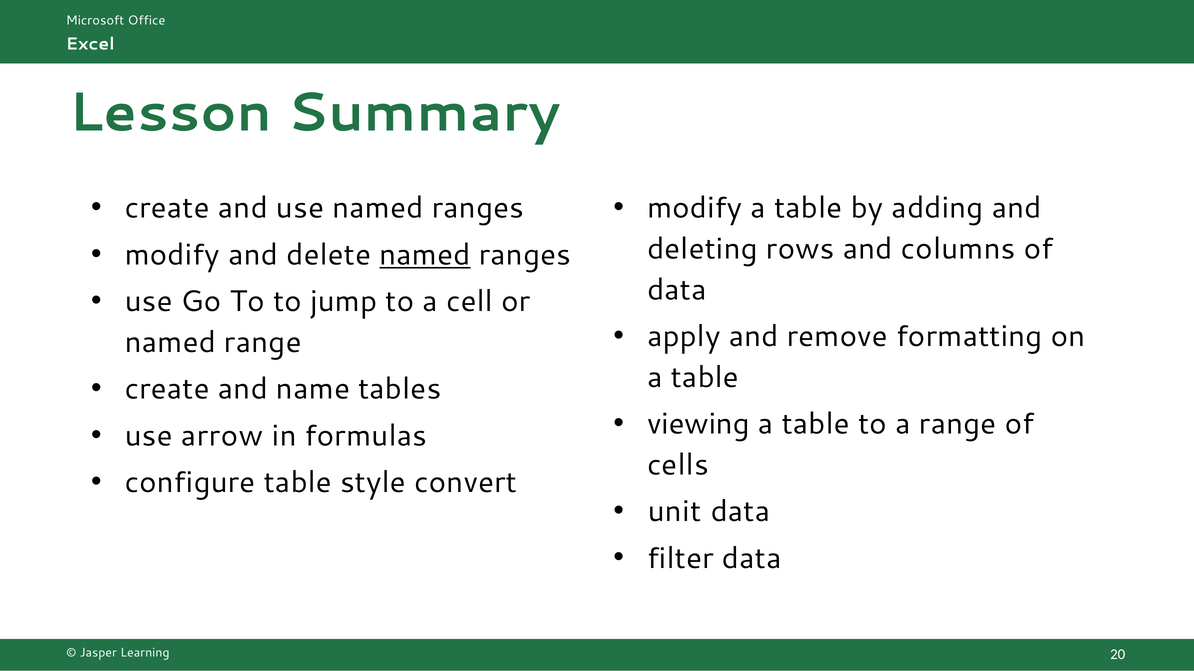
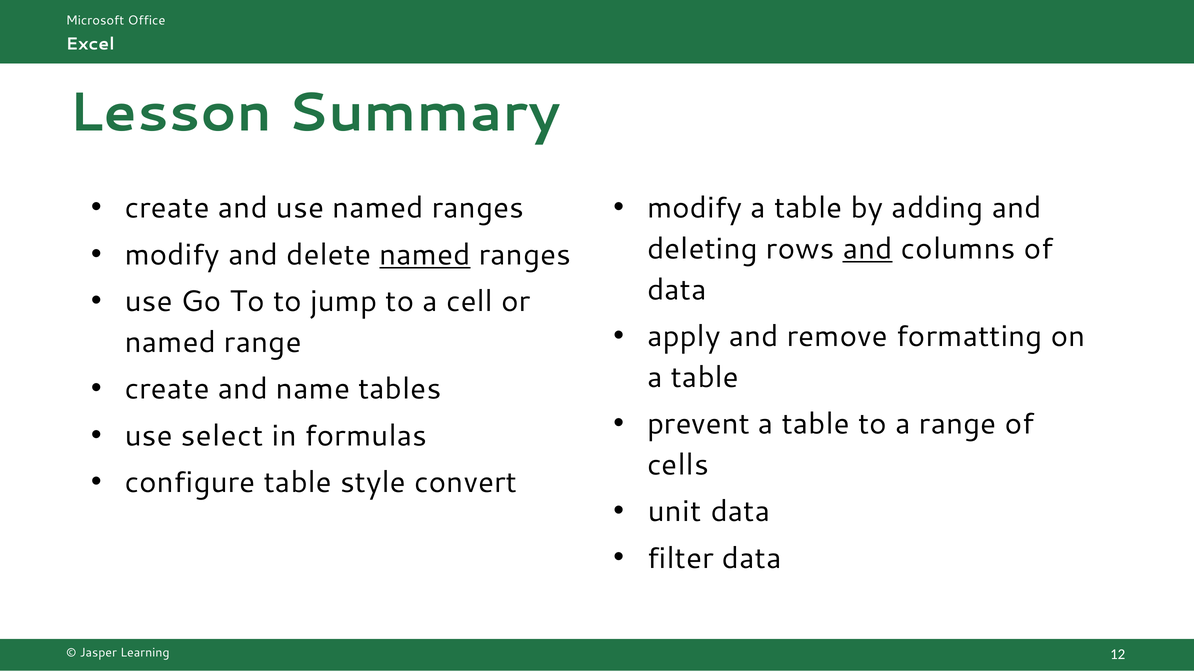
and at (868, 249) underline: none -> present
viewing: viewing -> prevent
arrow: arrow -> select
20: 20 -> 12
